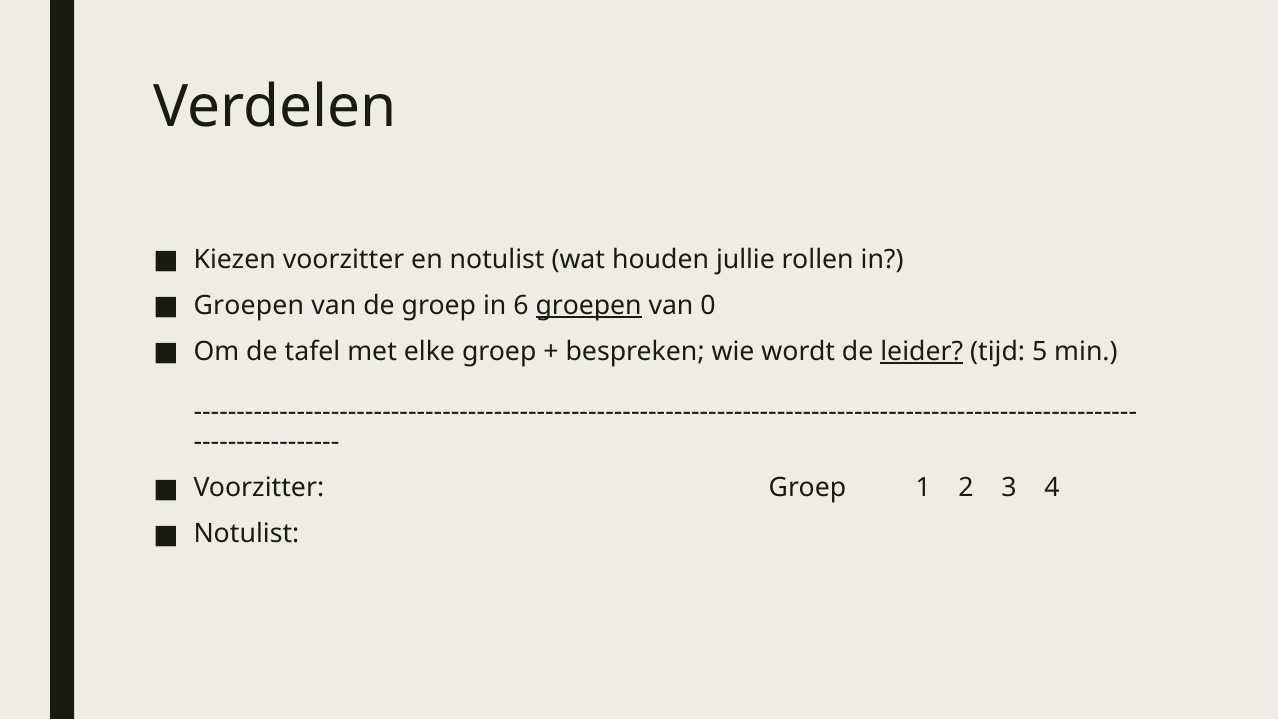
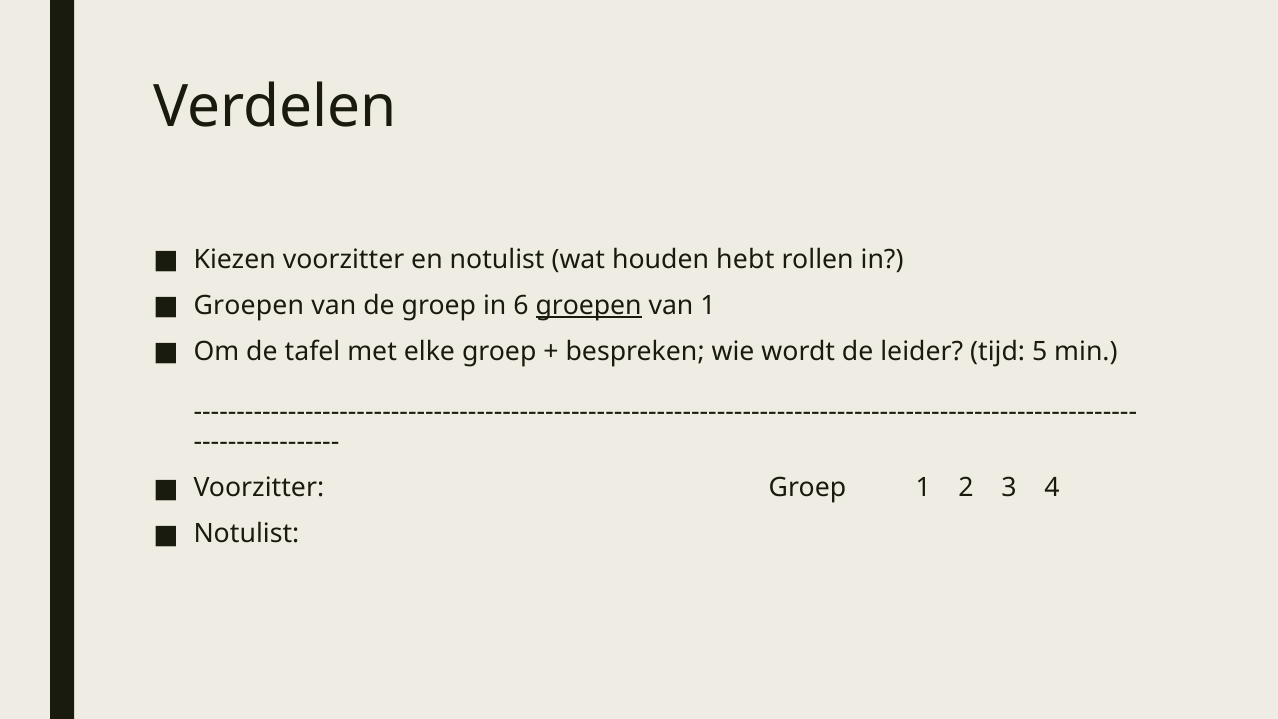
jullie: jullie -> hebt
van 0: 0 -> 1
leider underline: present -> none
